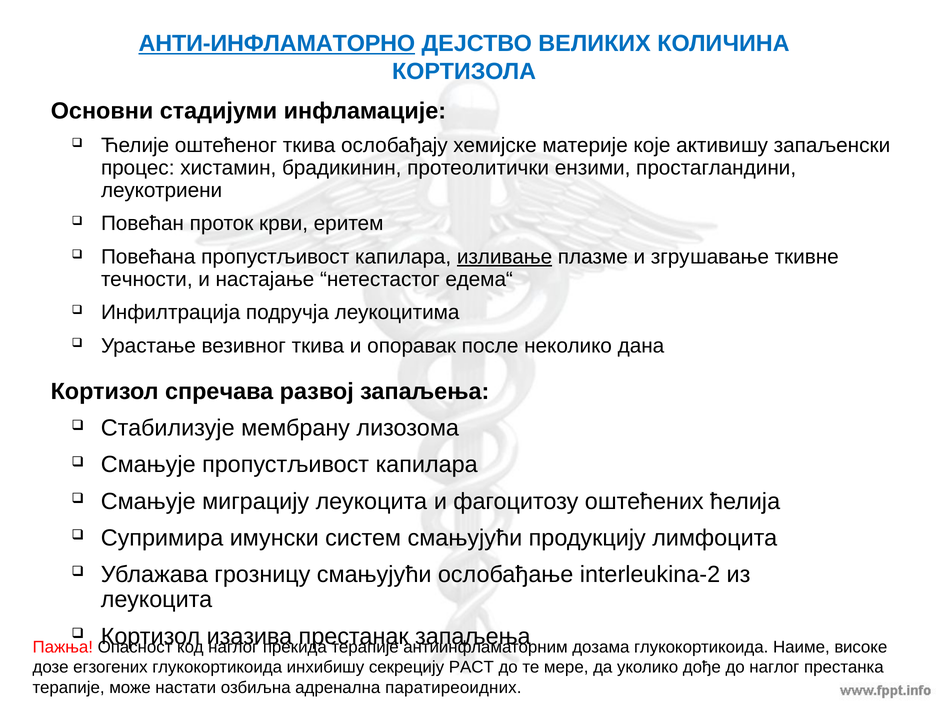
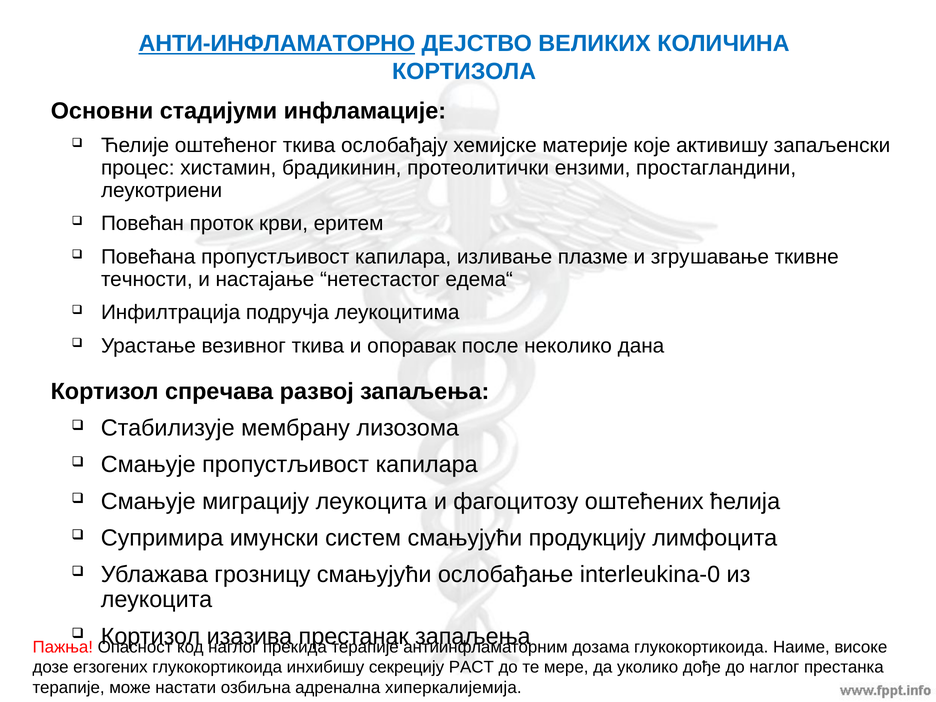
изливање underline: present -> none
interleukina-2: interleukina-2 -> interleukina-0
паратиреоидних: паратиреоидних -> хиперкалијемија
